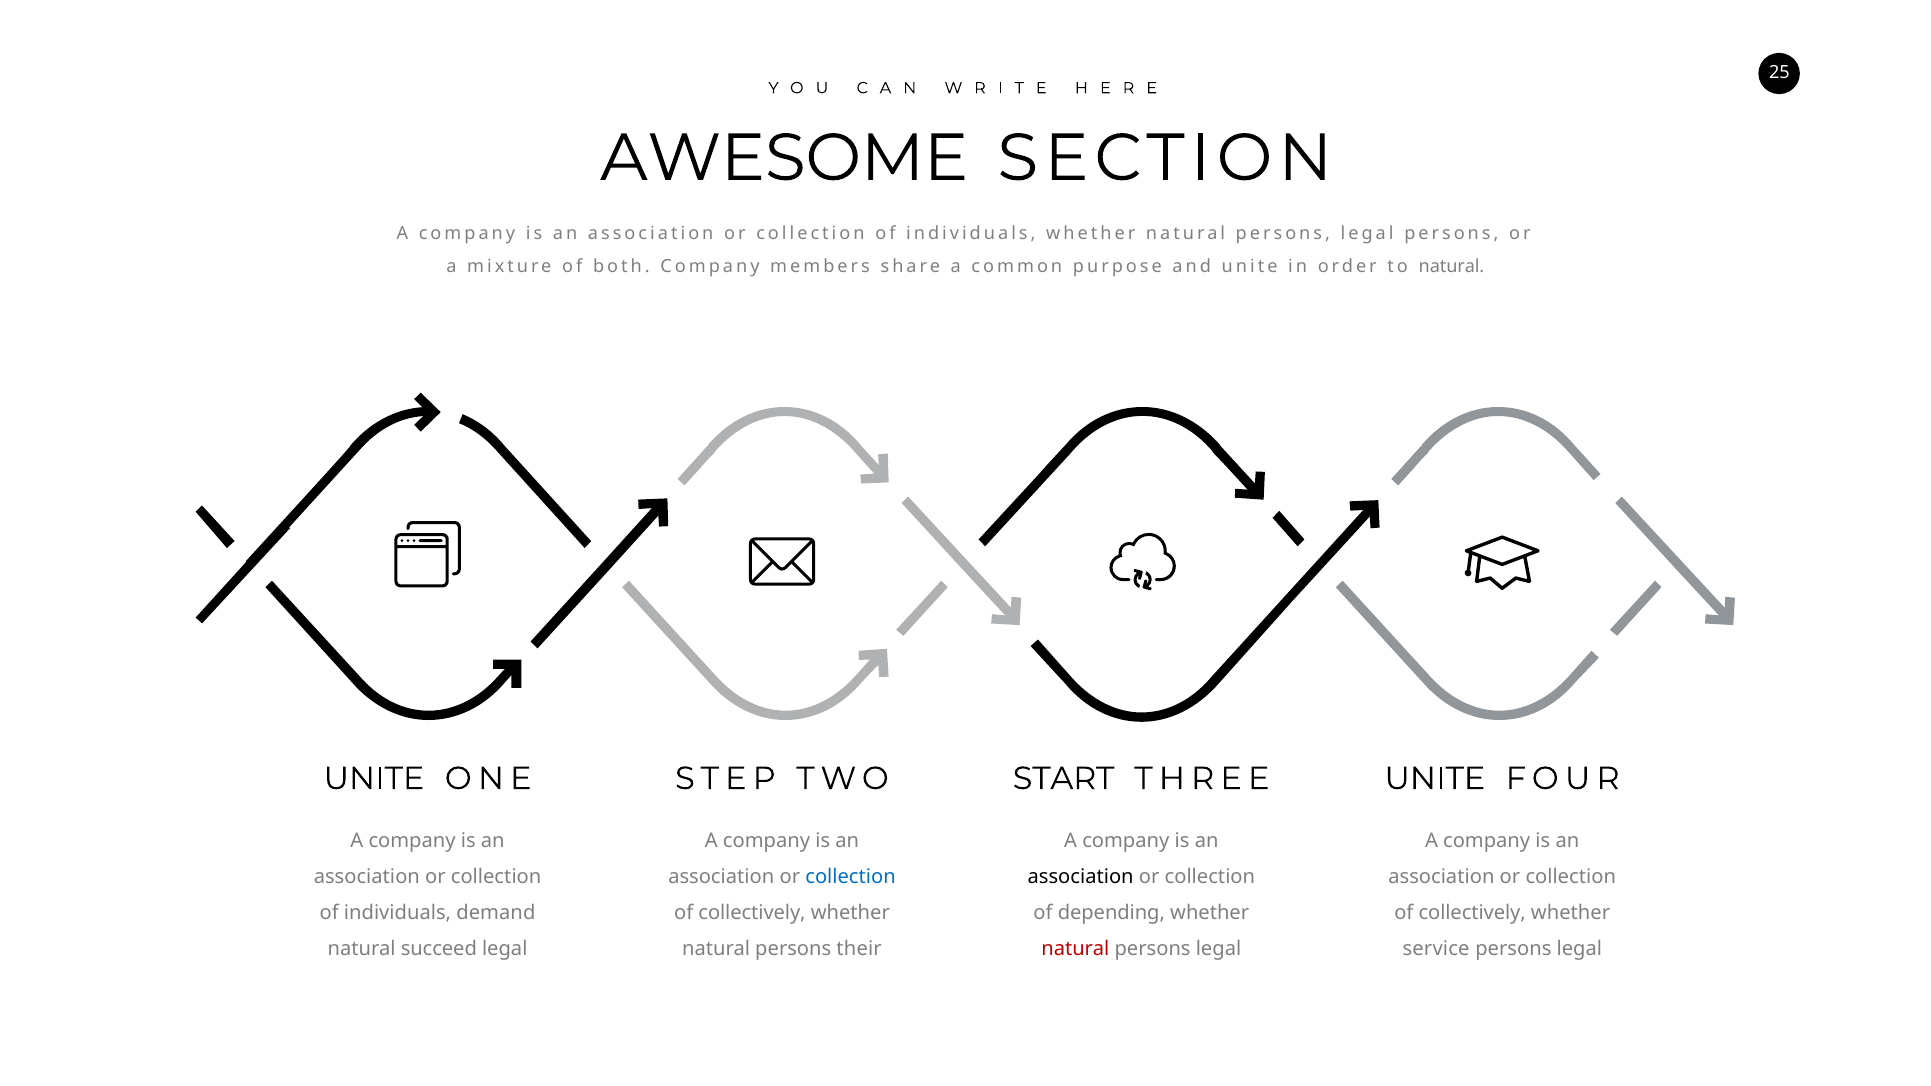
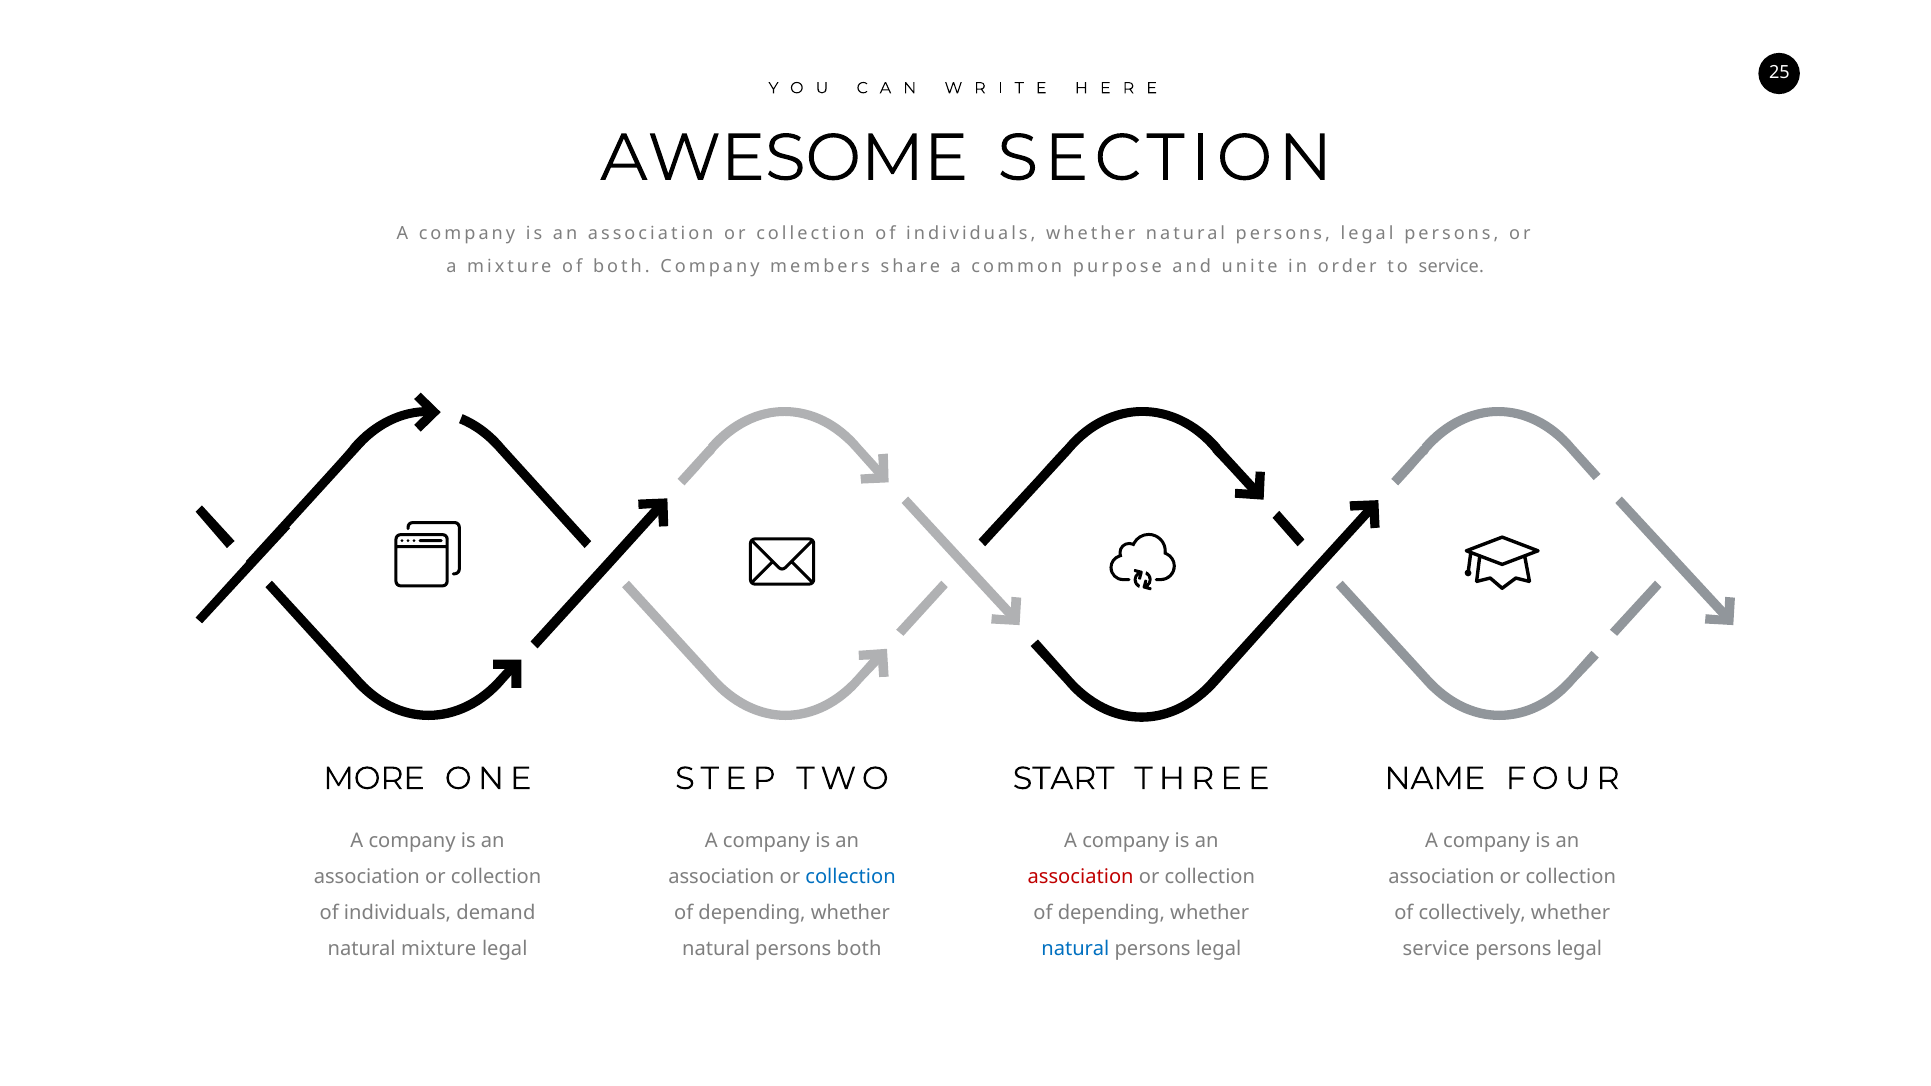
to natural: natural -> service
UNITE at (374, 779): UNITE -> MORE
UNITE at (1435, 779): UNITE -> NAME
association at (1081, 877) colour: black -> red
collectively at (752, 913): collectively -> depending
natural succeed: succeed -> mixture
persons their: their -> both
natural at (1075, 949) colour: red -> blue
